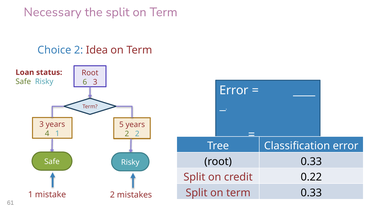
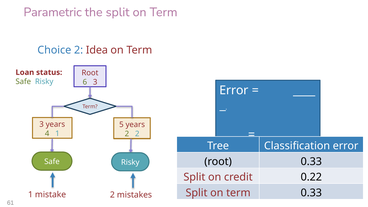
Necessary: Necessary -> Parametric
